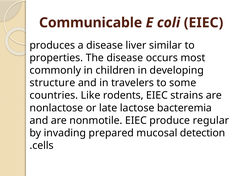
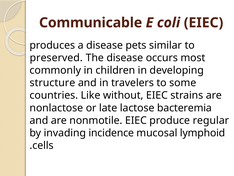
liver: liver -> pets
properties: properties -> preserved
rodents: rodents -> without
prepared: prepared -> incidence
detection: detection -> lymphoid
